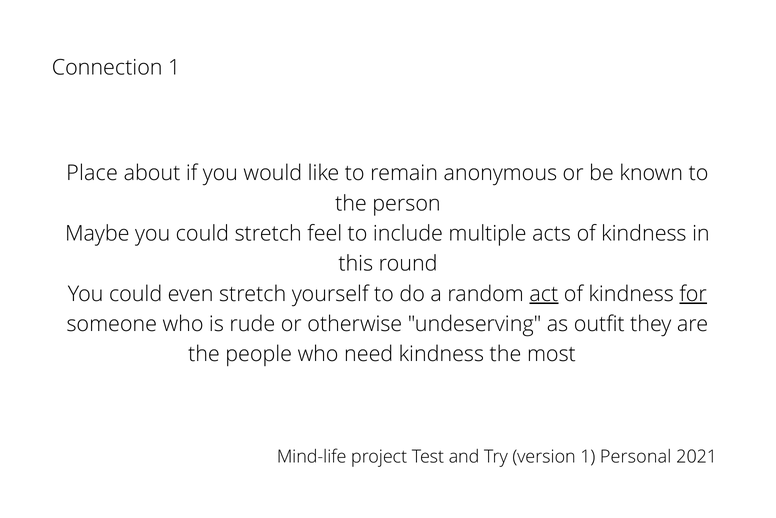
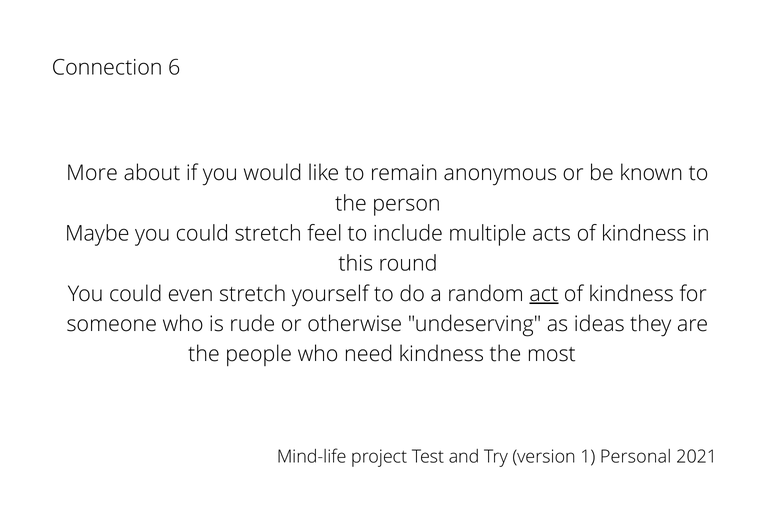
Connection 1: 1 -> 6
Place: Place -> More
for underline: present -> none
outfit: outfit -> ideas
